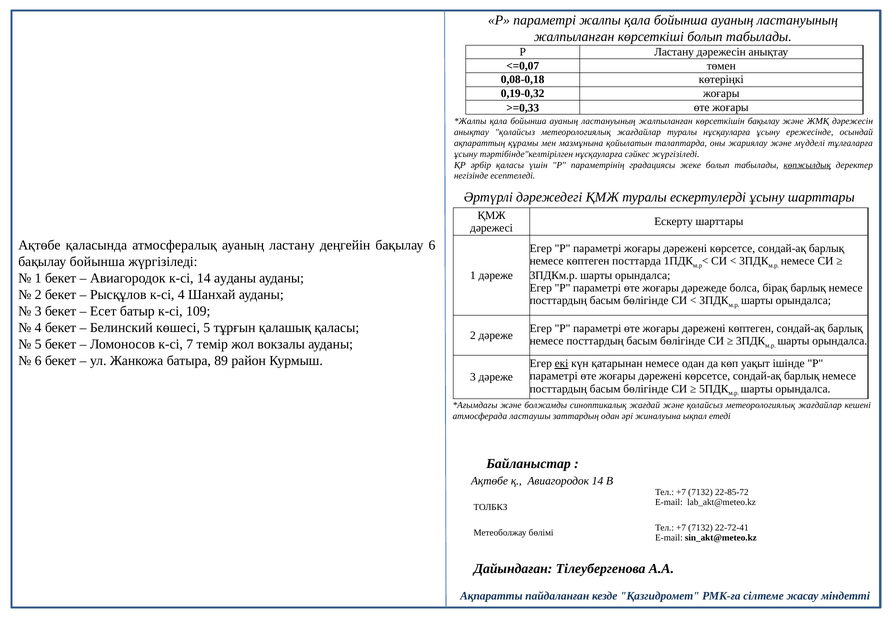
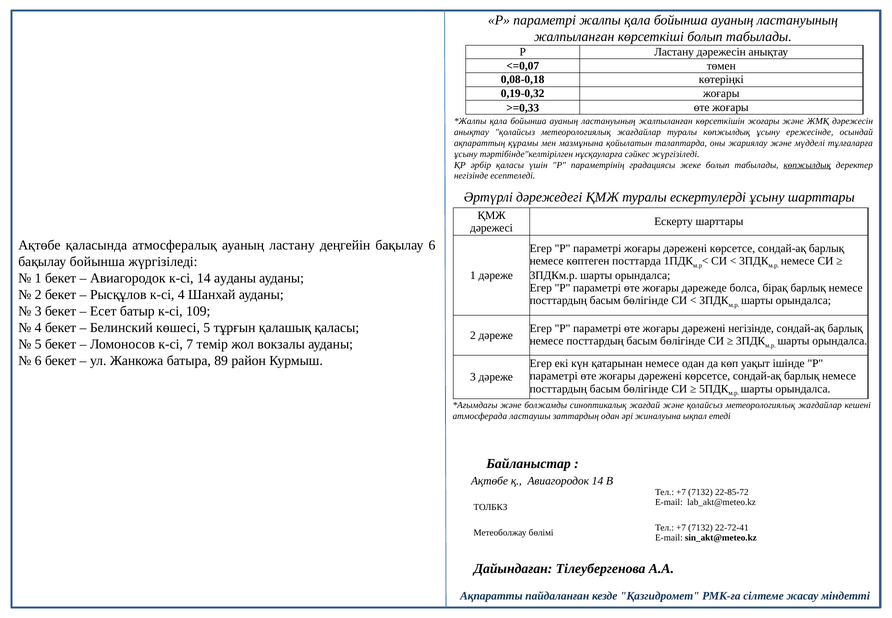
көрсеткішін бақылау: бақылау -> жоғары
туралы нұсқауларға: нұсқауларға -> көпжылдық
дәрежені көптеген: көптеген -> негізінде
екі underline: present -> none
